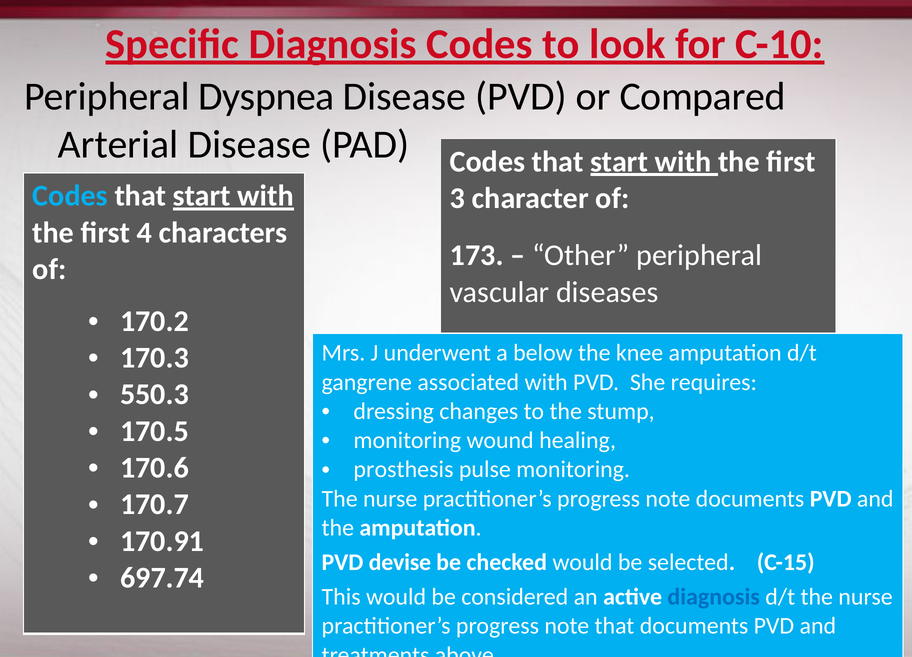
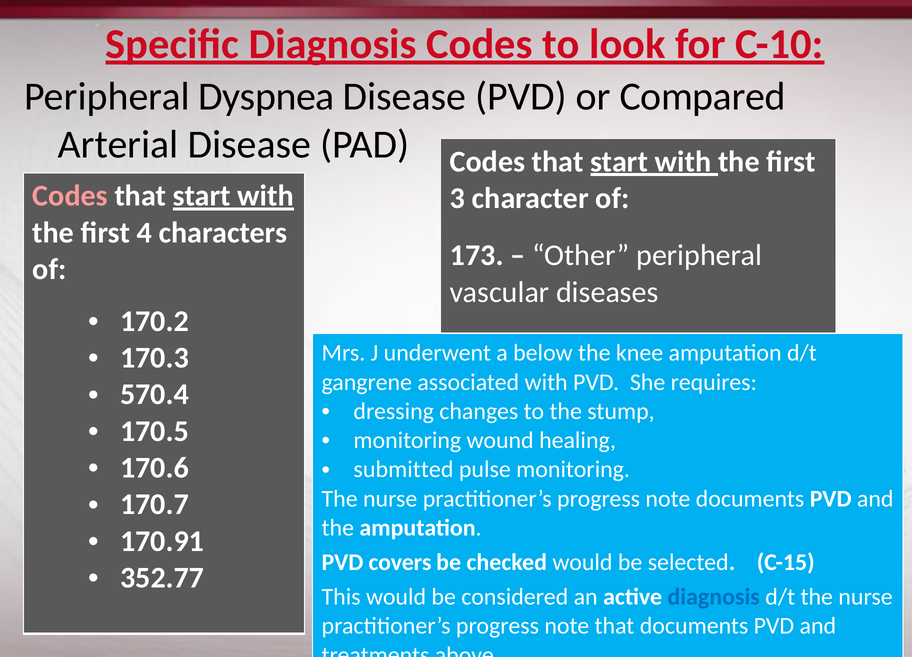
Codes at (70, 196) colour: light blue -> pink
550.3: 550.3 -> 570.4
prosthesis: prosthesis -> submitted
devise: devise -> covers
697.74: 697.74 -> 352.77
